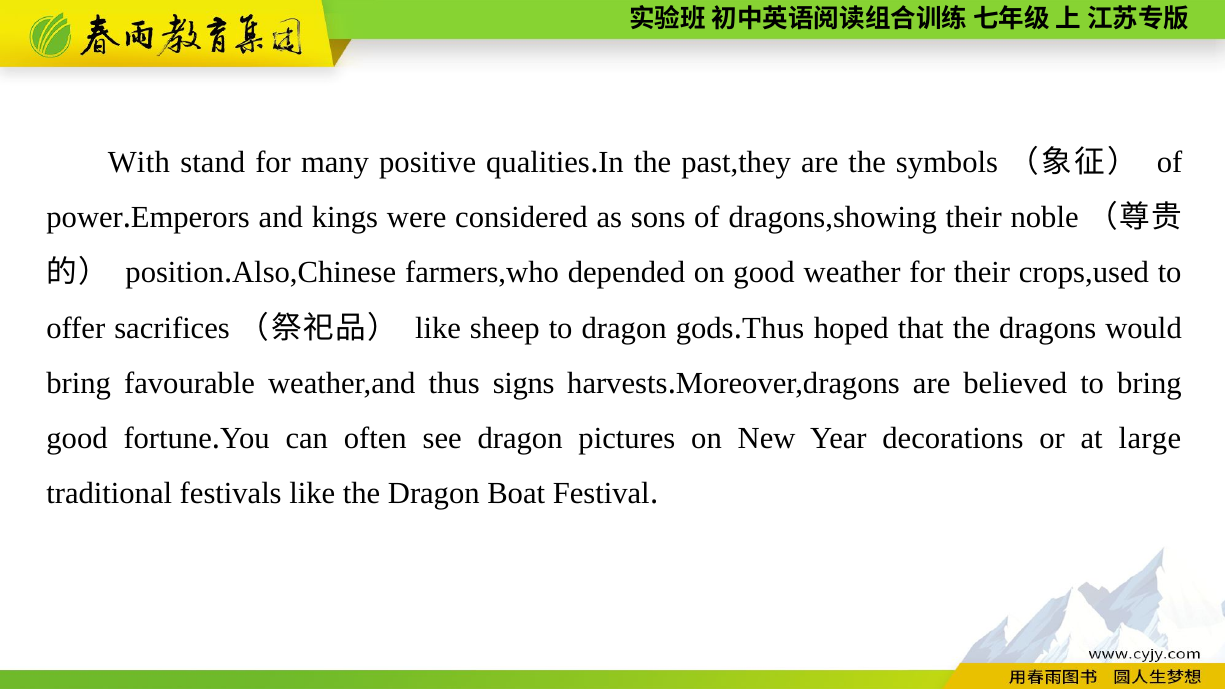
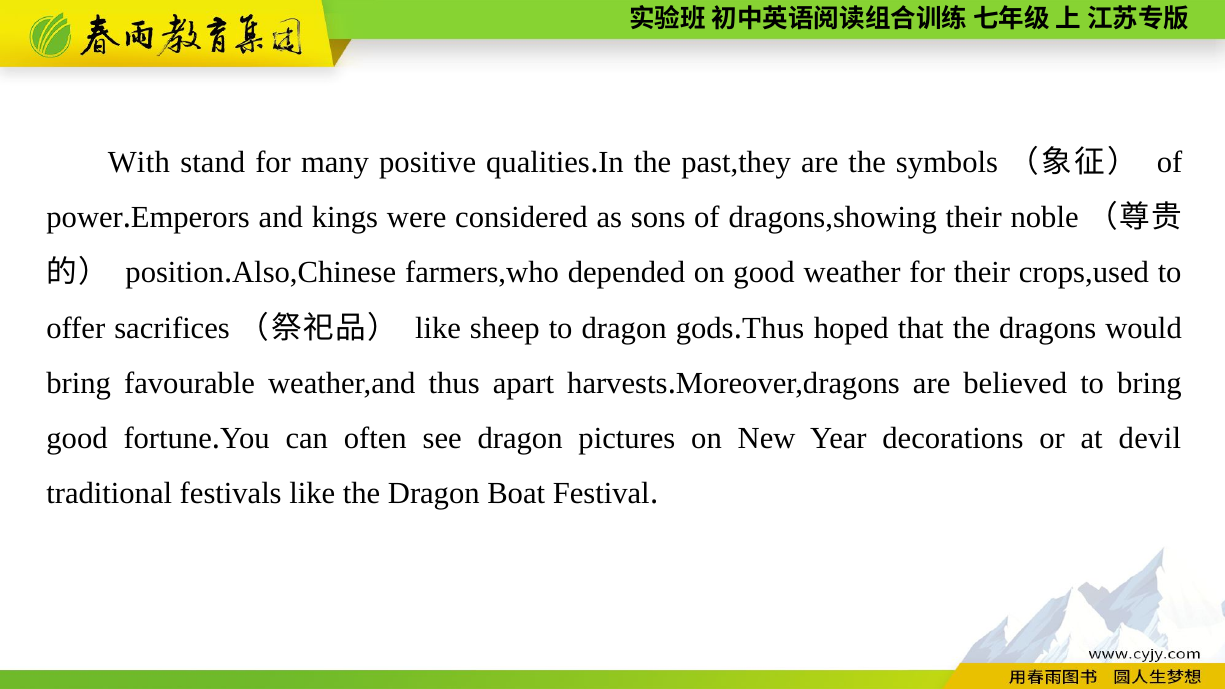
signs: signs -> apart
large: large -> devil
